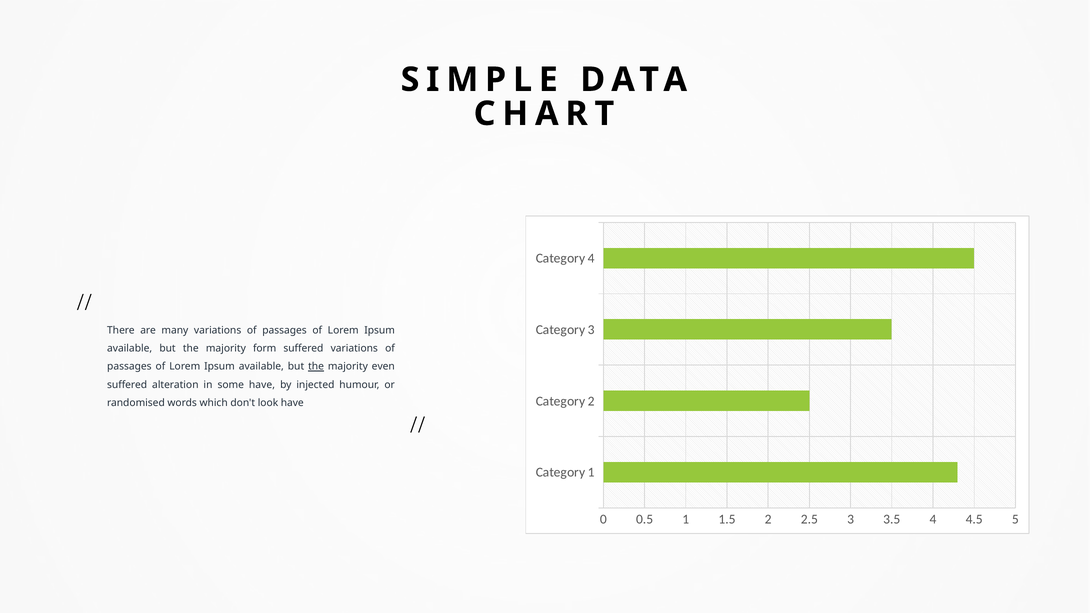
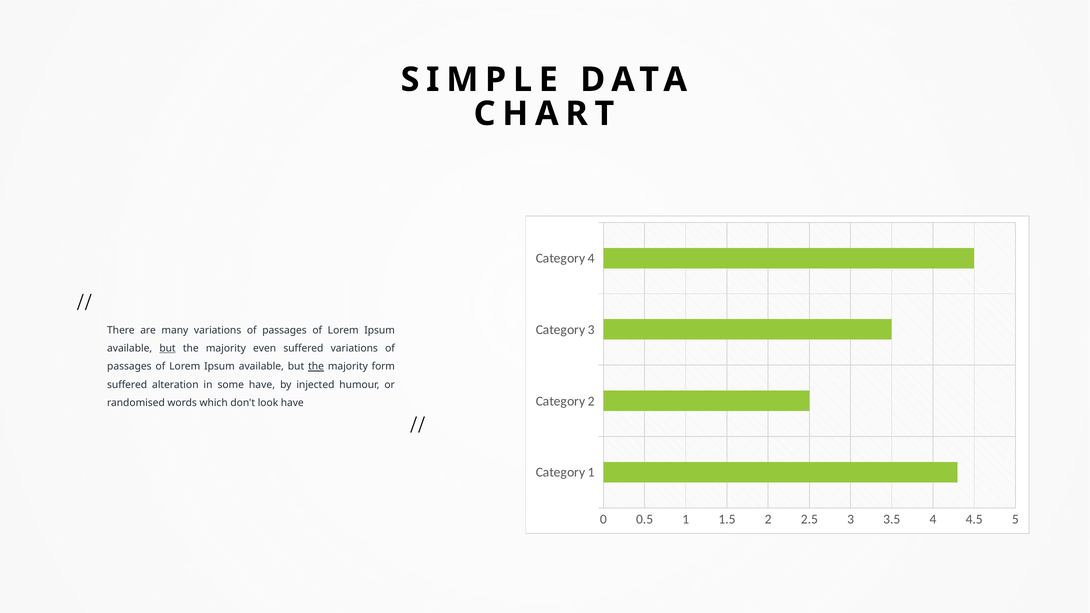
but at (168, 348) underline: none -> present
form: form -> even
even: even -> form
